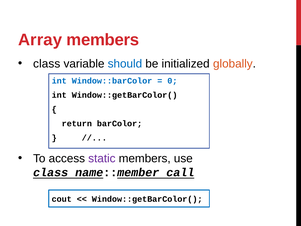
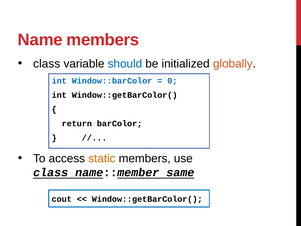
Array: Array -> Name
static colour: purple -> orange
call: call -> same
